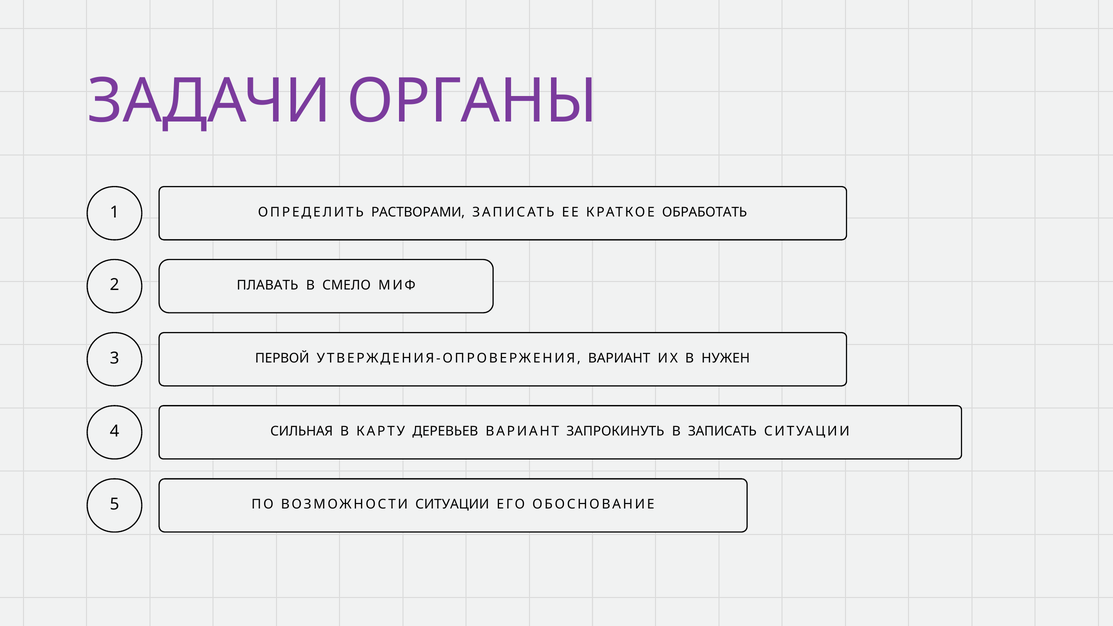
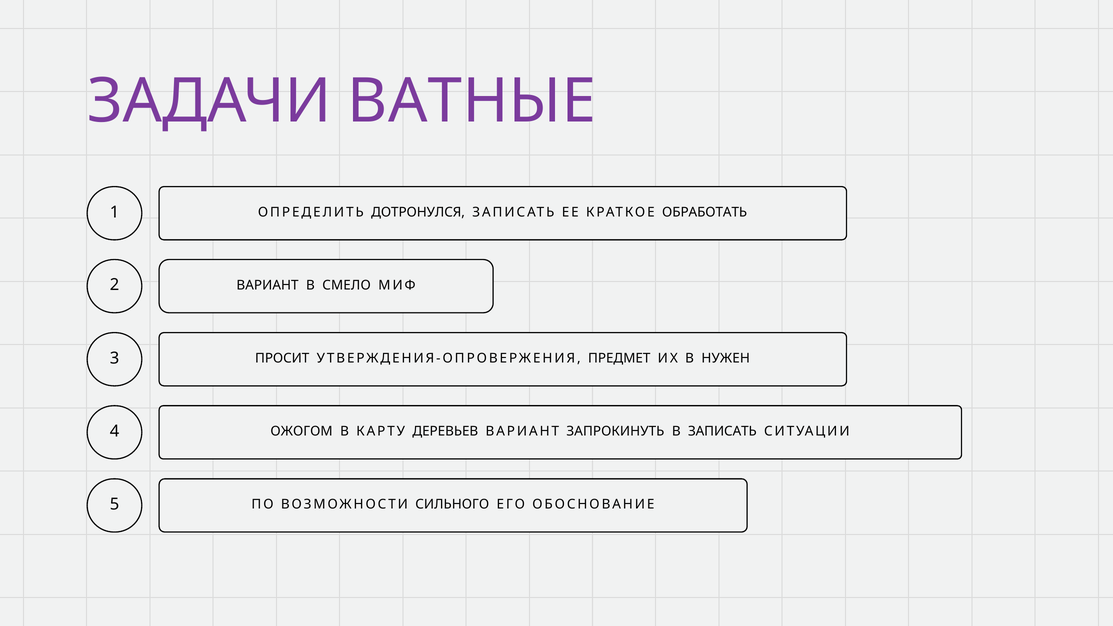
ОРГАНЫ: ОРГАНЫ -> ВАТНЫЕ
РАСТВОРАМИ: РАСТВОРАМИ -> ДОТРОНУЛСЯ
ПЛАВАТЬ at (267, 285): ПЛАВАТЬ -> ВАРИАНТ
ПЕРВОЙ: ПЕРВОЙ -> ПРОСИТ
УТВЕРЖДЕНИЯ-ОПРОВЕРЖЕНИЯ ВАРИАНТ: ВАРИАНТ -> ПРЕДМЕТ
СИЛЬНАЯ: СИЛЬНАЯ -> ОЖОГОМ
ВОЗМОЖНОСТИ СИТУАЦИИ: СИТУАЦИИ -> СИЛЬНОГО
